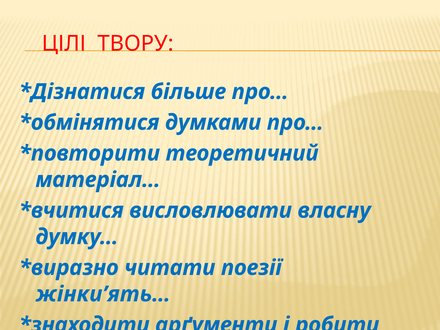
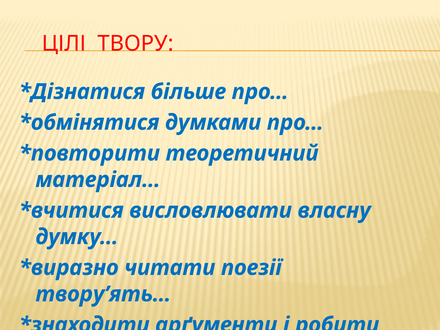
жінки’ять…: жінки’ять… -> твору’ять…
